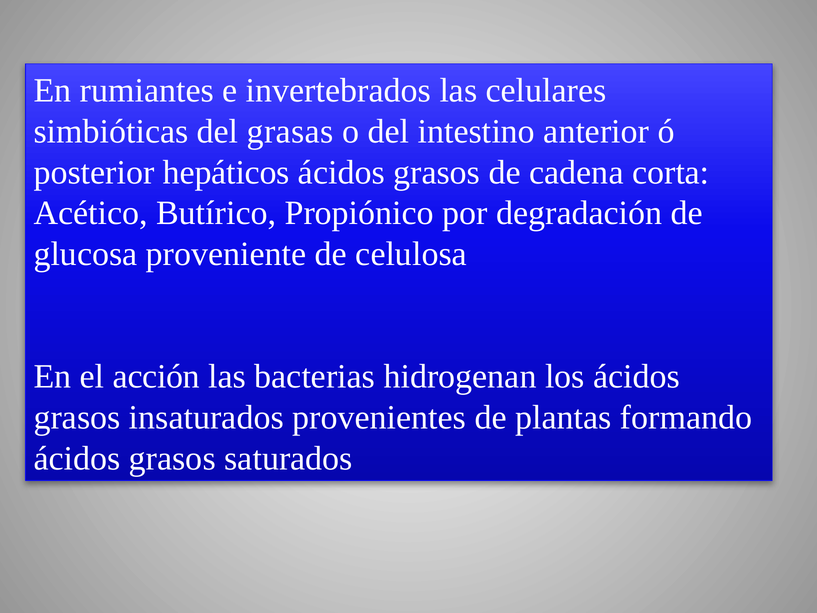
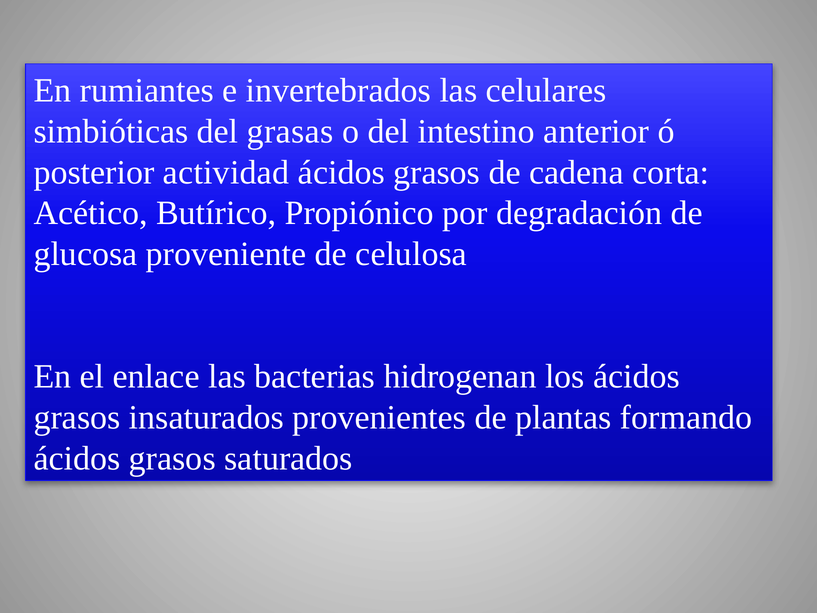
hepáticos: hepáticos -> actividad
acción: acción -> enlace
